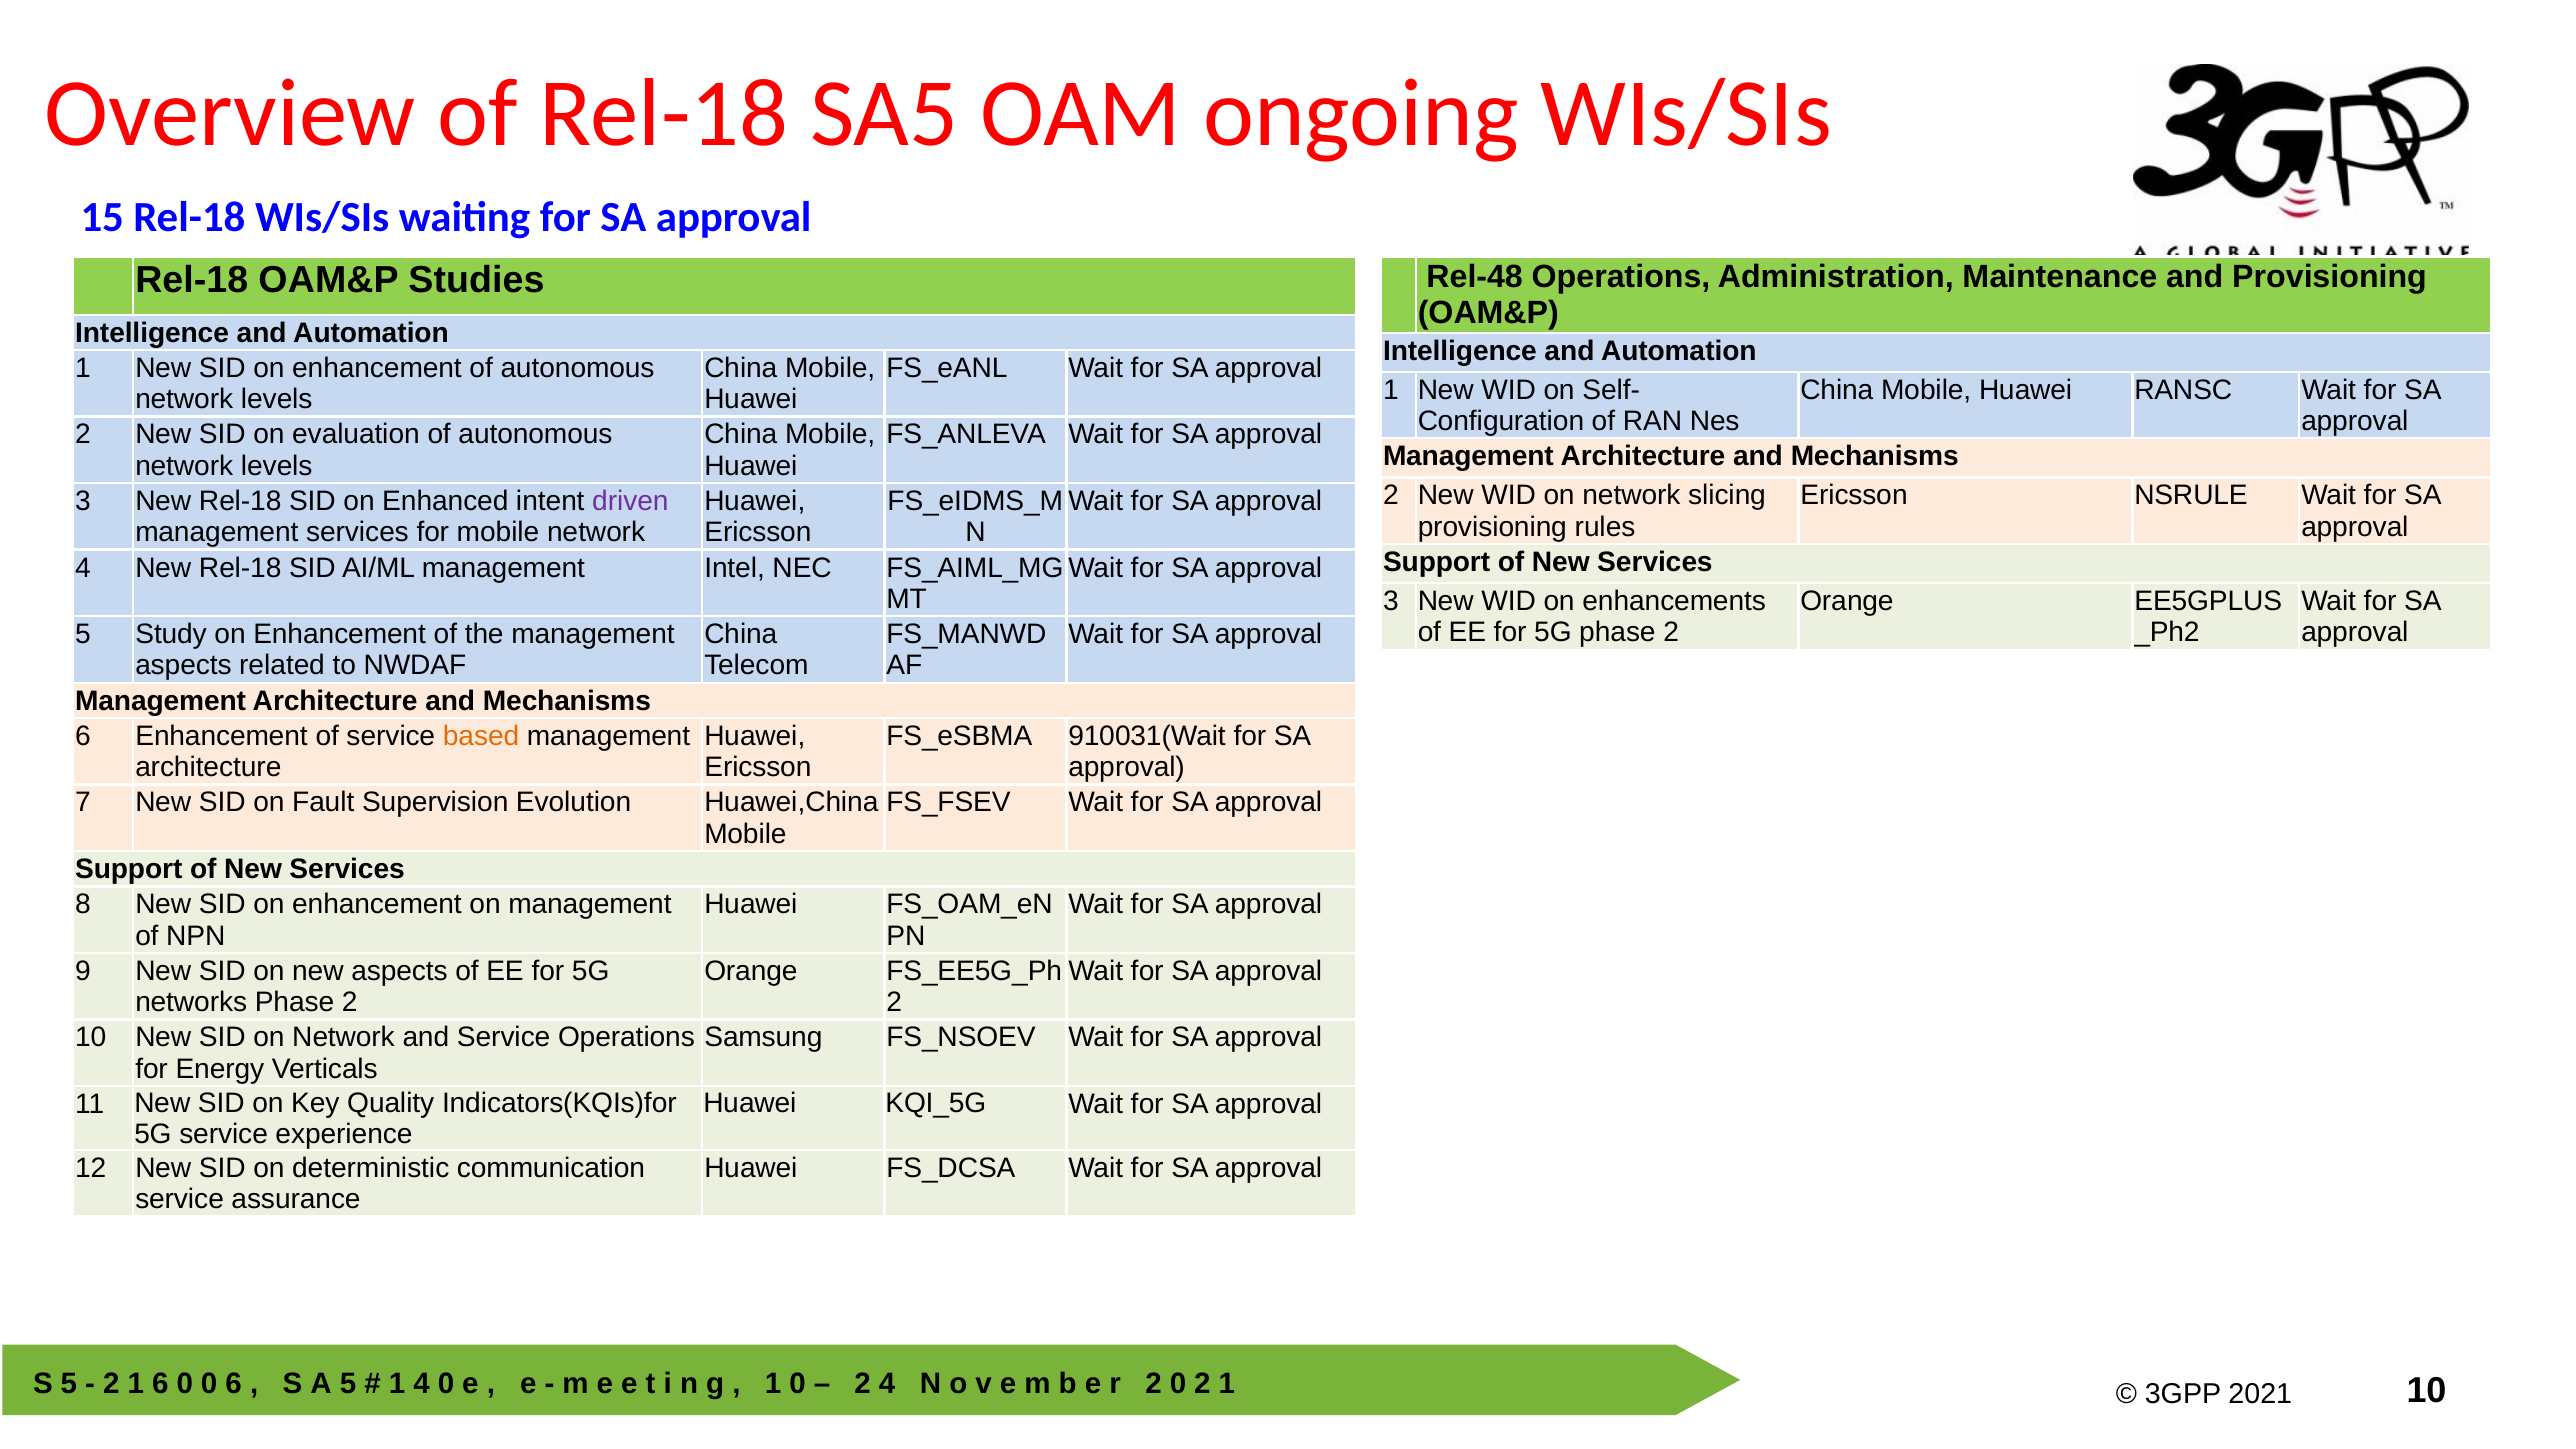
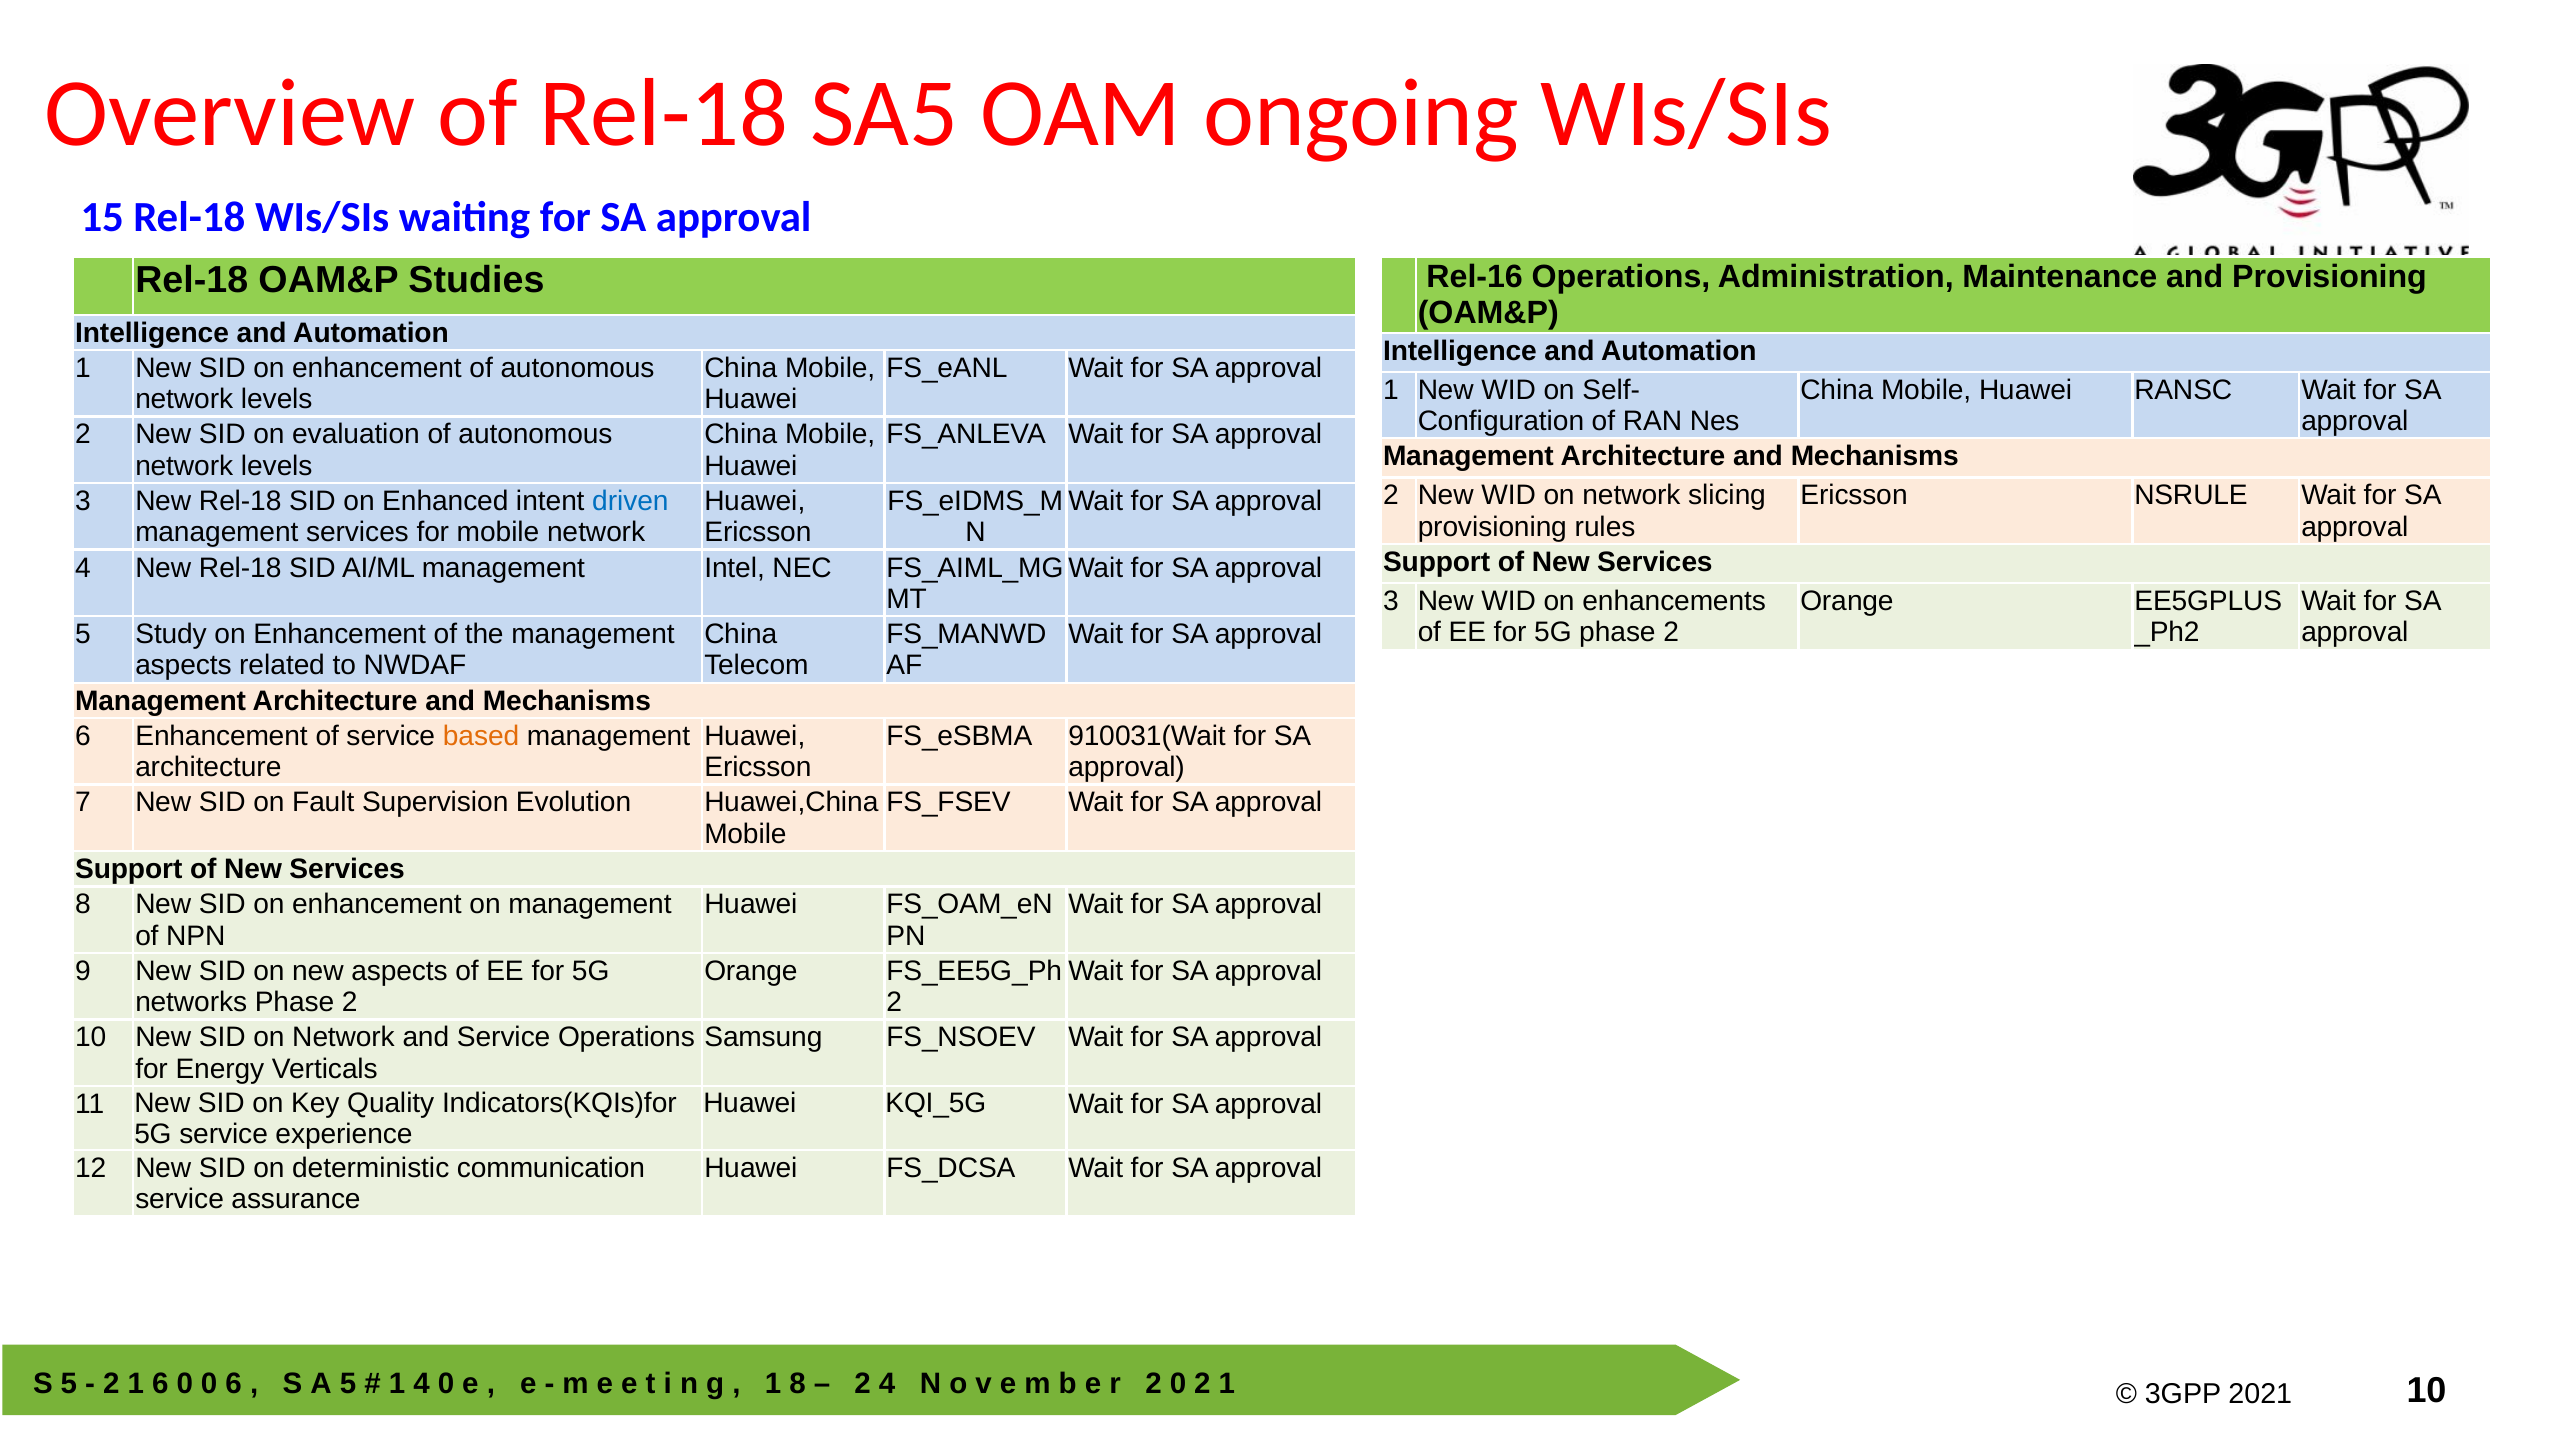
Rel-48: Rel-48 -> Rel-16
driven colour: purple -> blue
1 0: 0 -> 8
